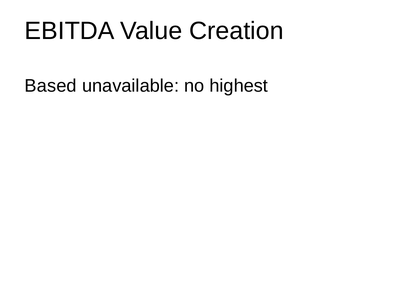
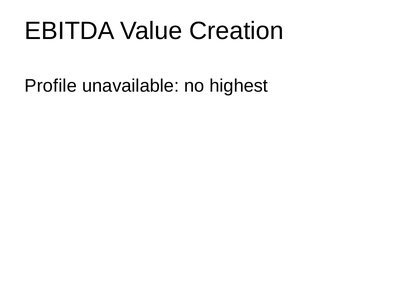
Based: Based -> Profile
